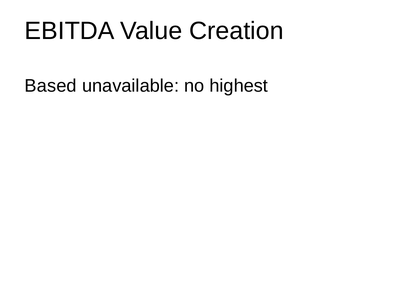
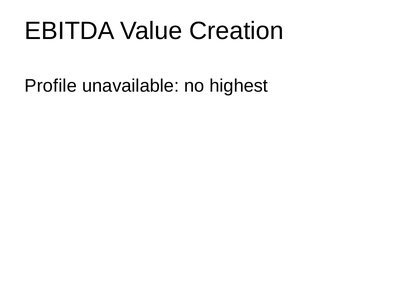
Based: Based -> Profile
